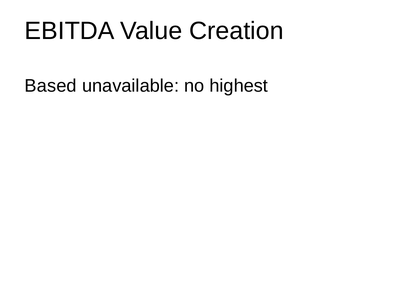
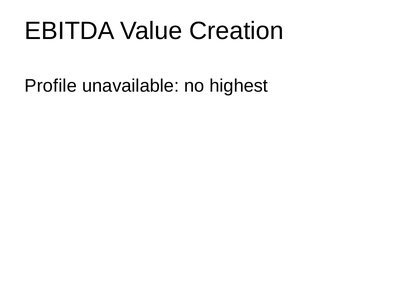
Based: Based -> Profile
